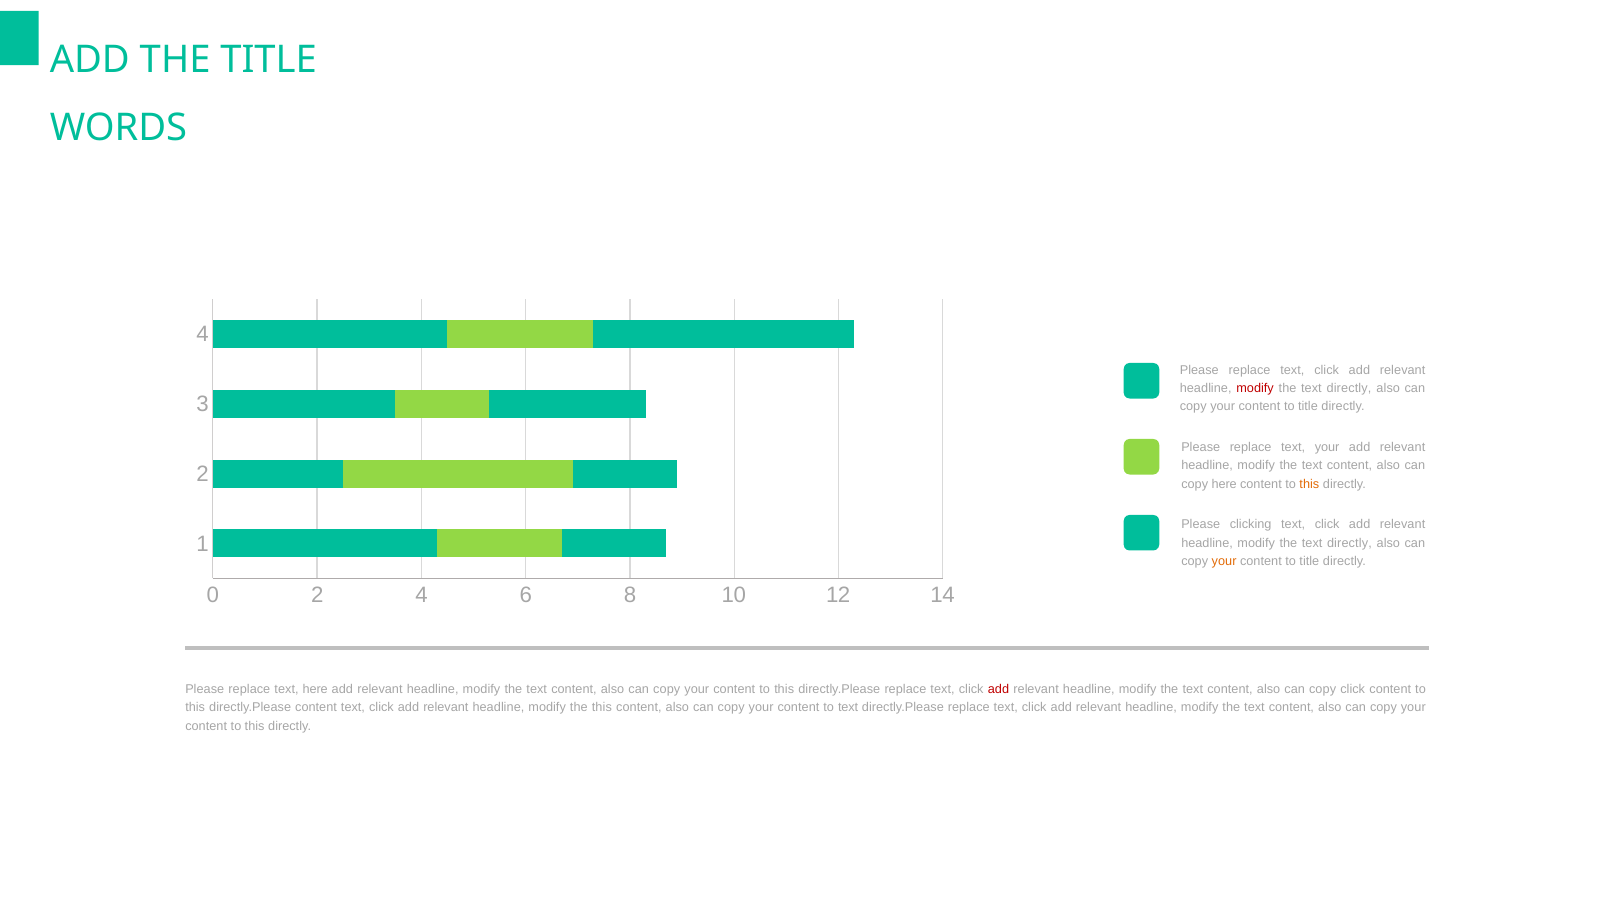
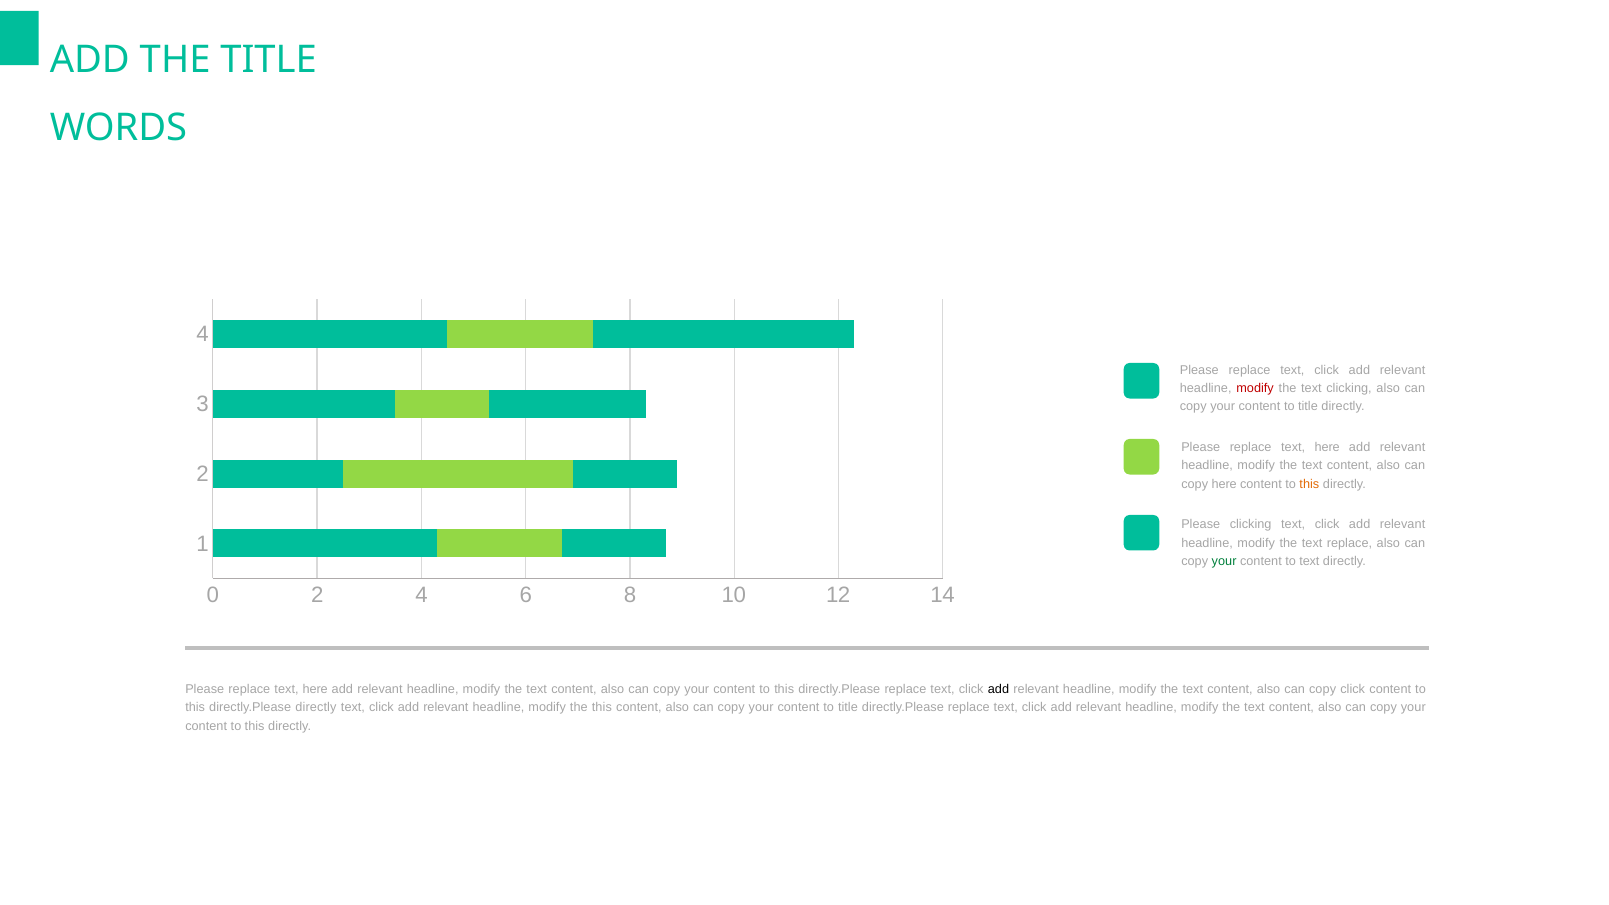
directly at (1349, 388): directly -> clicking
your at (1327, 447): your -> here
directly at (1349, 543): directly -> replace
your at (1224, 561) colour: orange -> green
title at (1309, 561): title -> text
add at (999, 690) colour: red -> black
directly.Please content: content -> directly
text at (848, 708): text -> title
